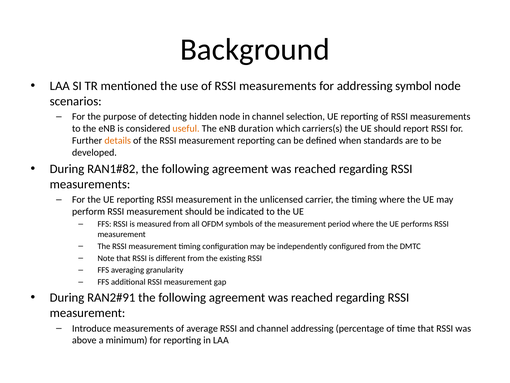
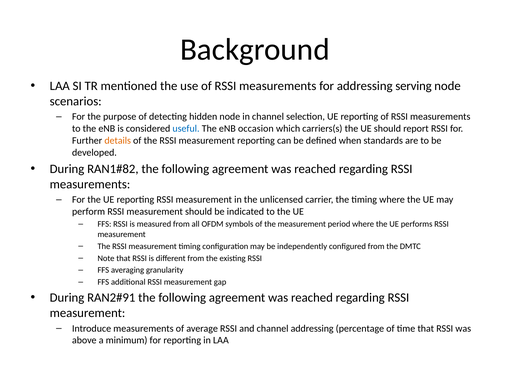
symbol: symbol -> serving
useful colour: orange -> blue
duration: duration -> occasion
